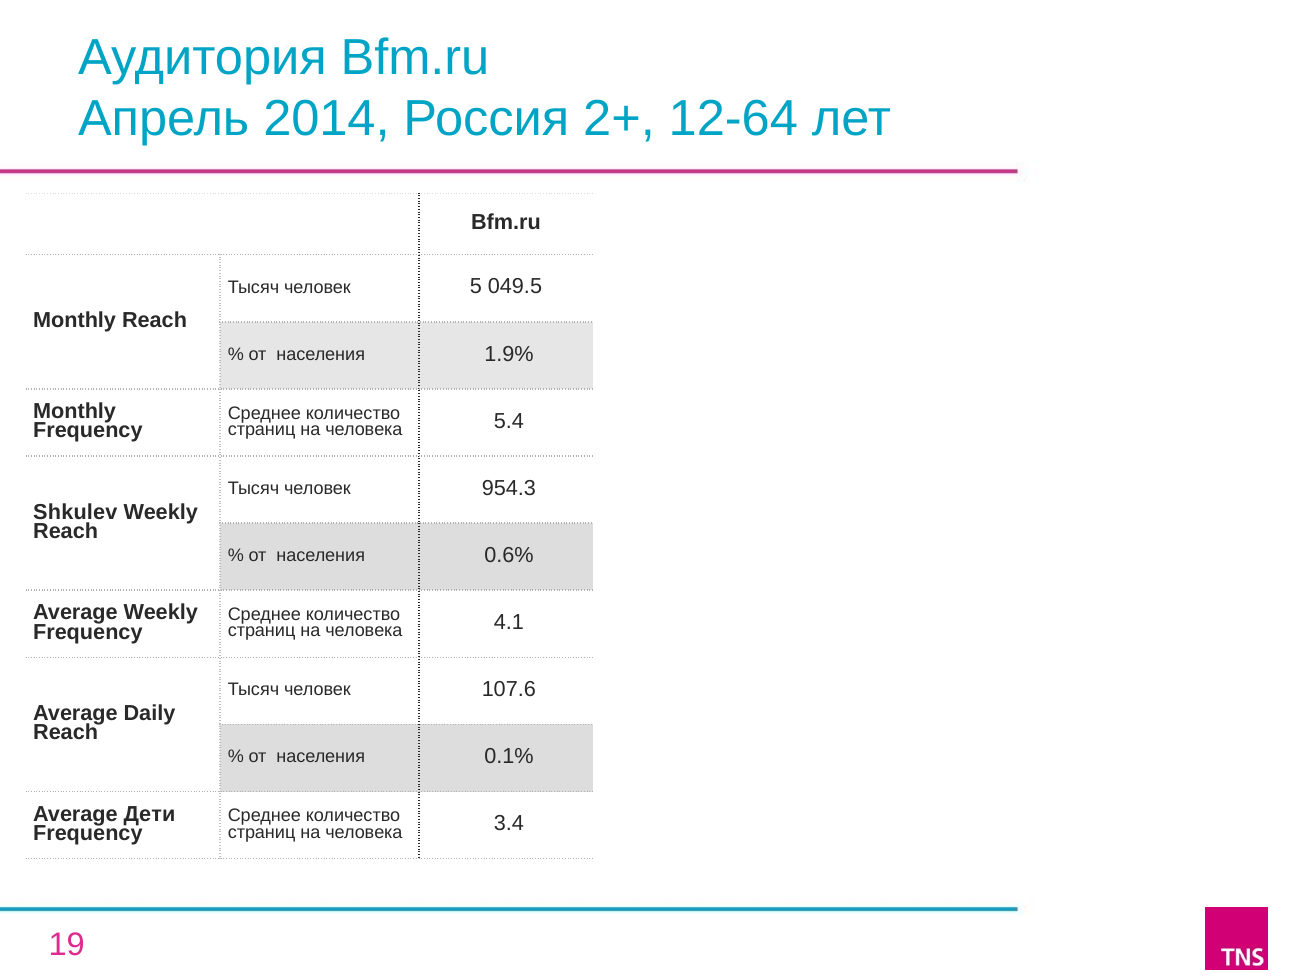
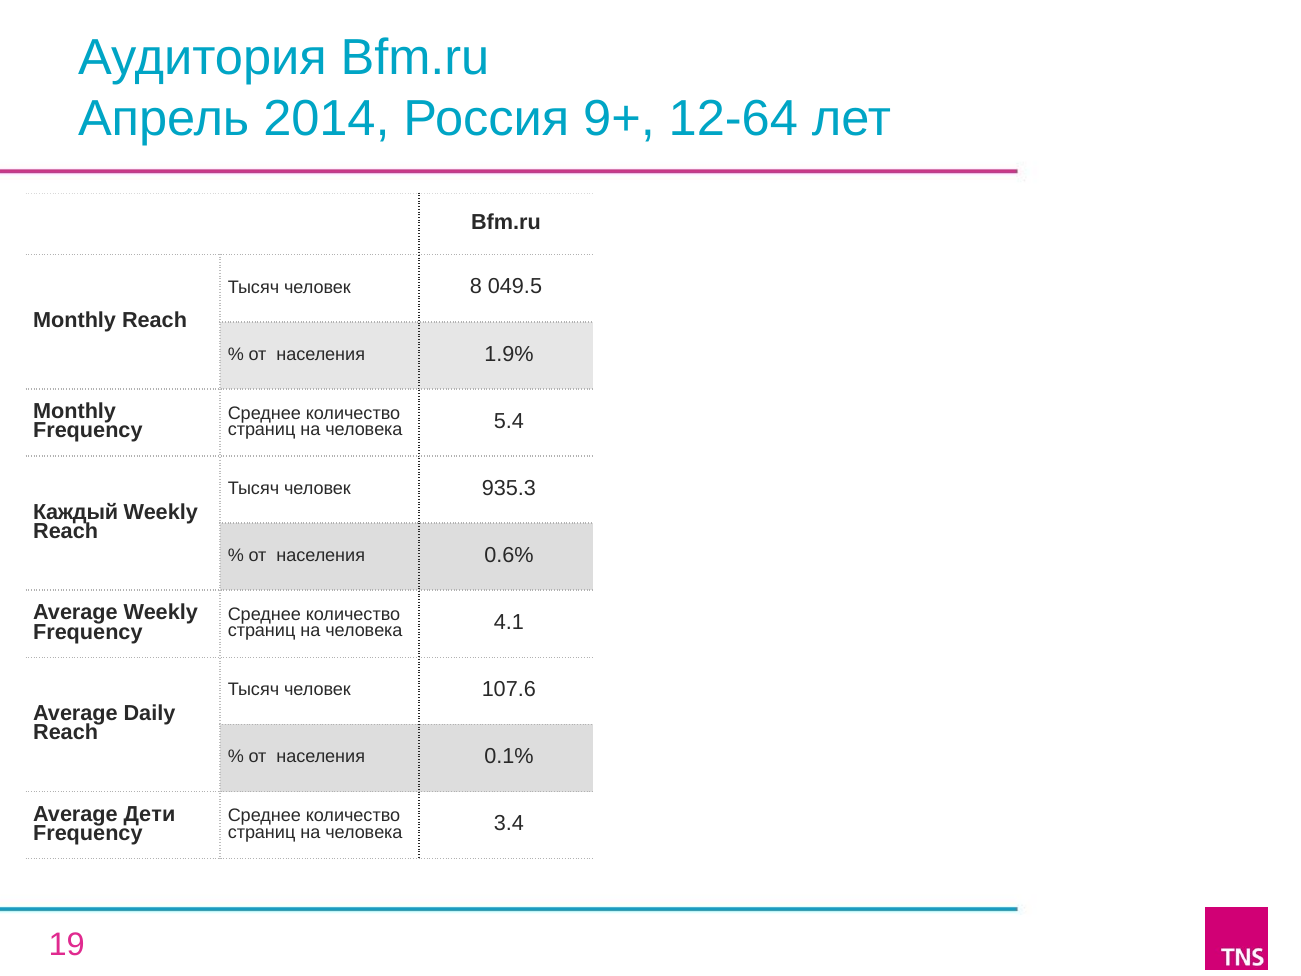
2+: 2+ -> 9+
5: 5 -> 8
954.3: 954.3 -> 935.3
Shkulev: Shkulev -> Каждый
